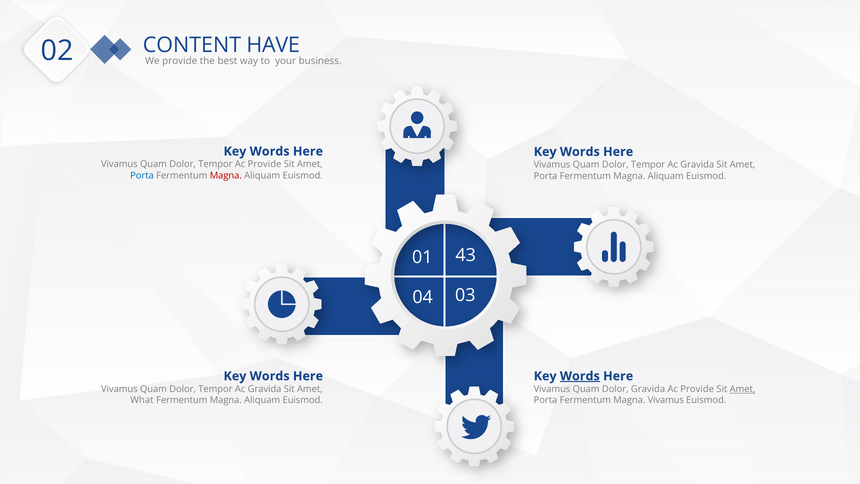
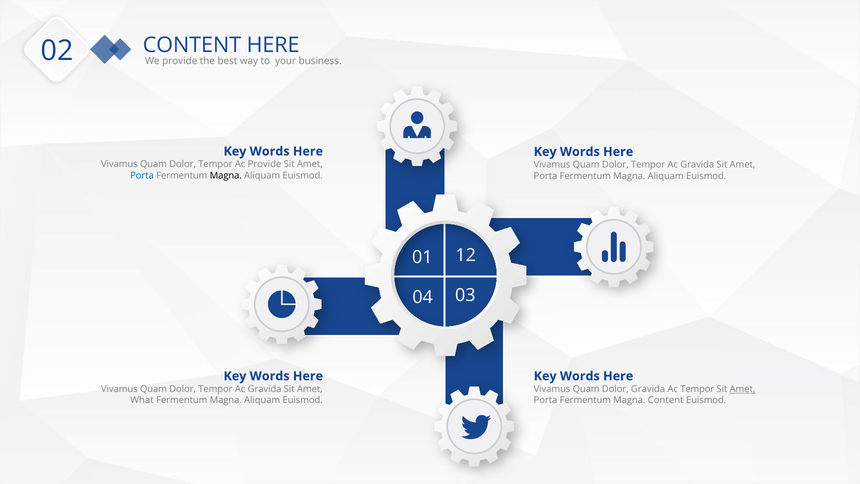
CONTENT HAVE: HAVE -> HERE
Magna at (226, 176) colour: red -> black
43: 43 -> 12
Words at (580, 376) underline: present -> none
Provide at (697, 389): Provide -> Tempor
Magna Vivamus: Vivamus -> Content
